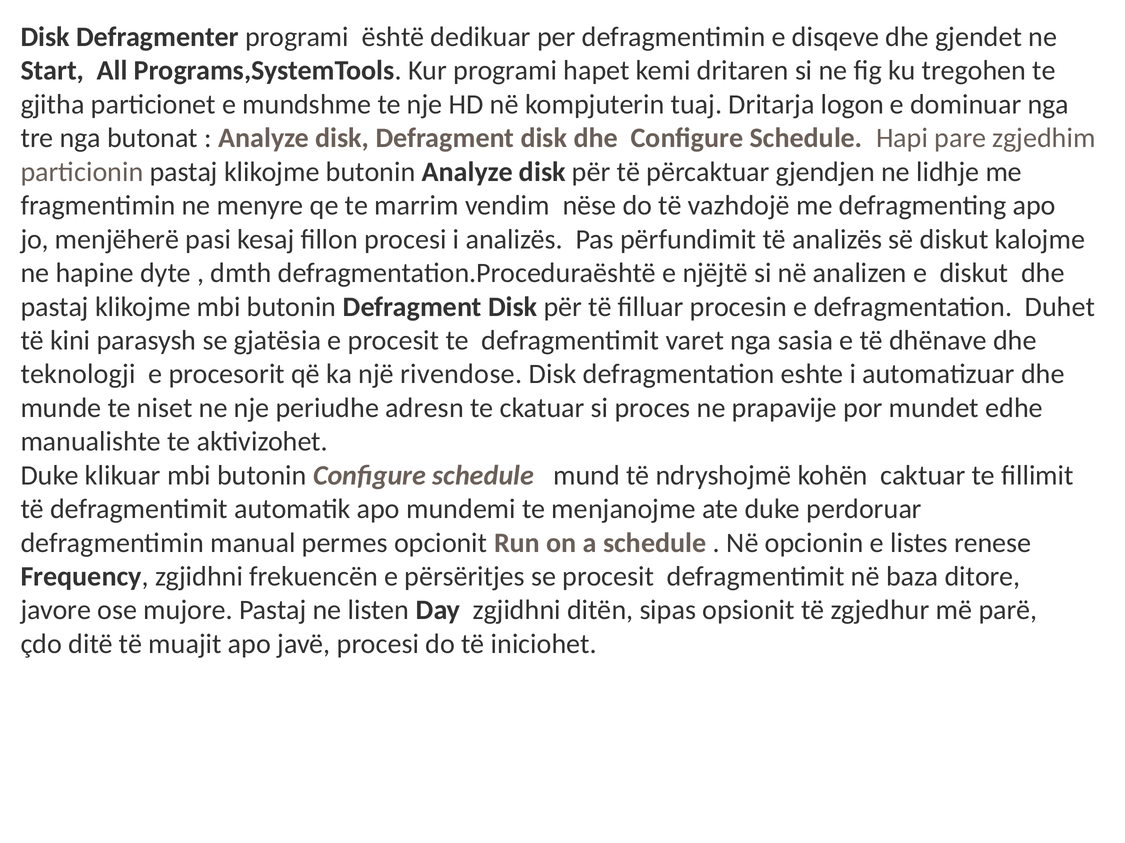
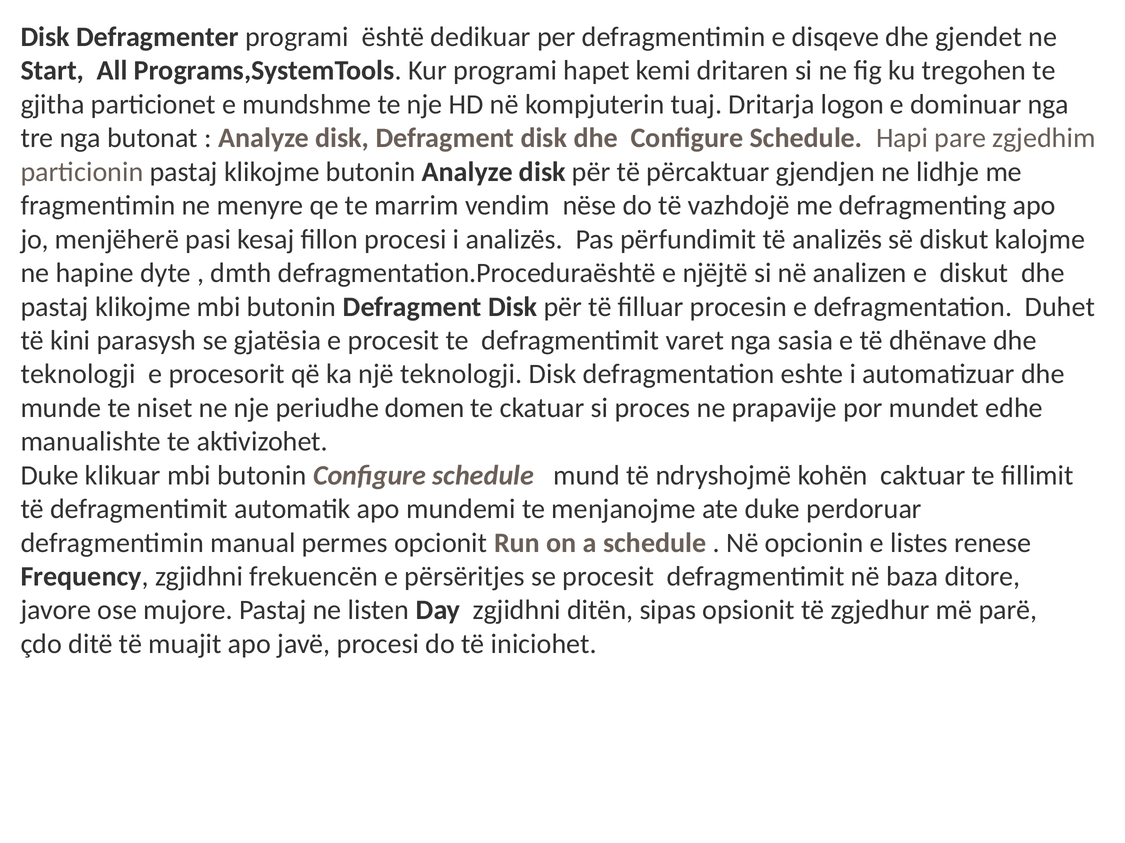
një rivendose: rivendose -> teknologji
adresn: adresn -> domen
